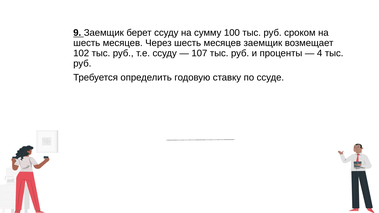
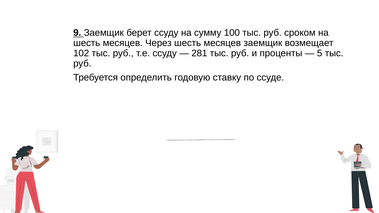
107: 107 -> 281
4: 4 -> 5
